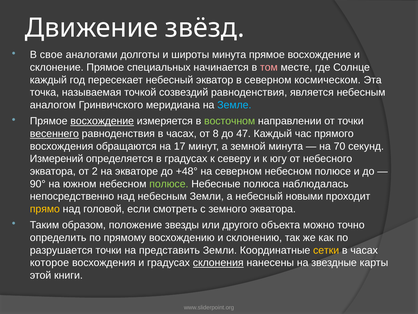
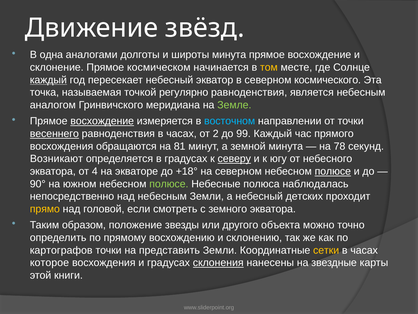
свое: свое -> одна
специальных: специальных -> космическом
том colour: pink -> yellow
каждый at (48, 80) underline: none -> present
космическом: космическом -> космического
созвездий: созвездий -> регулярно
Земле colour: light blue -> light green
восточном colour: light green -> light blue
8: 8 -> 2
47: 47 -> 99
17: 17 -> 81
70: 70 -> 78
Измерений: Измерений -> Возникают
северу underline: none -> present
2: 2 -> 4
+48°: +48° -> +18°
полюсе at (333, 171) underline: none -> present
новыми: новыми -> детских
разрушается: разрушается -> картографов
